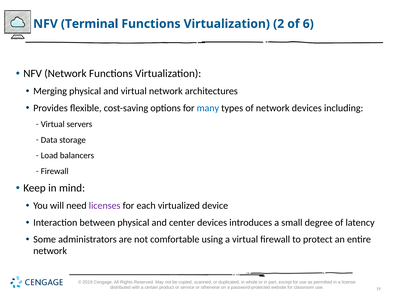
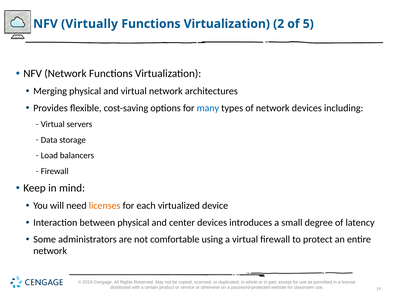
Terminal: Terminal -> Virtually
6: 6 -> 5
licenses colour: purple -> orange
